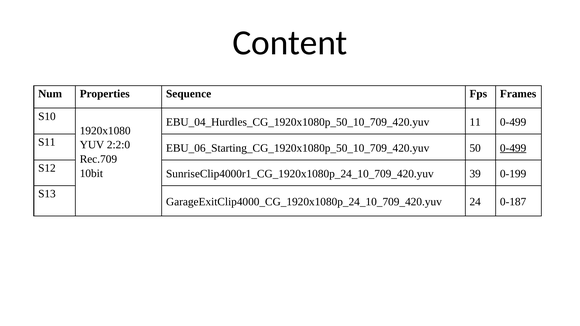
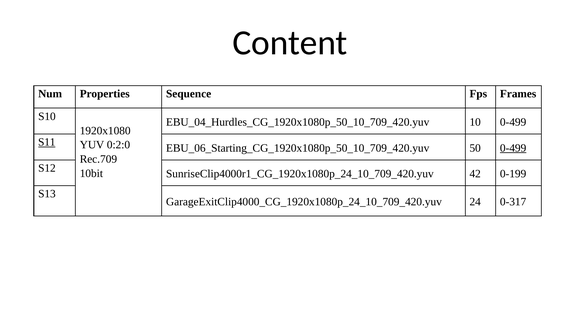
11: 11 -> 10
S11 underline: none -> present
2:2:0: 2:2:0 -> 0:2:0
39: 39 -> 42
0-187: 0-187 -> 0-317
